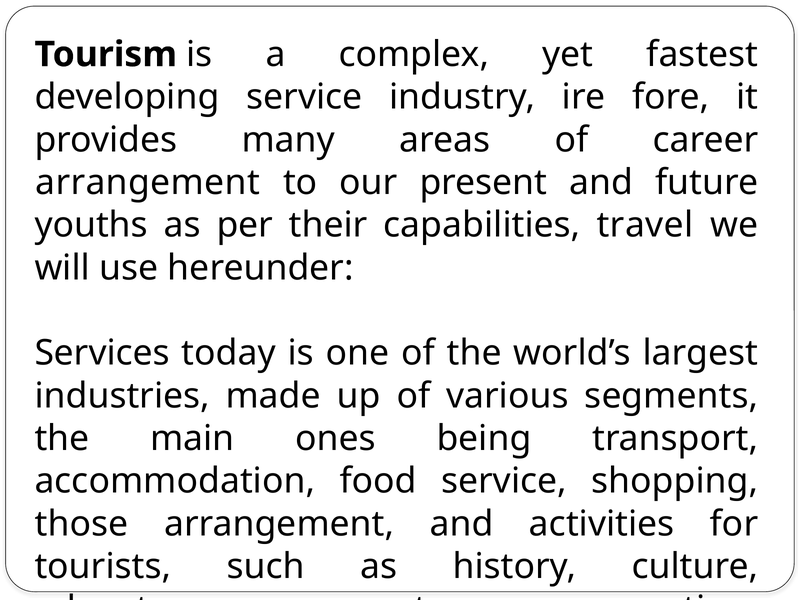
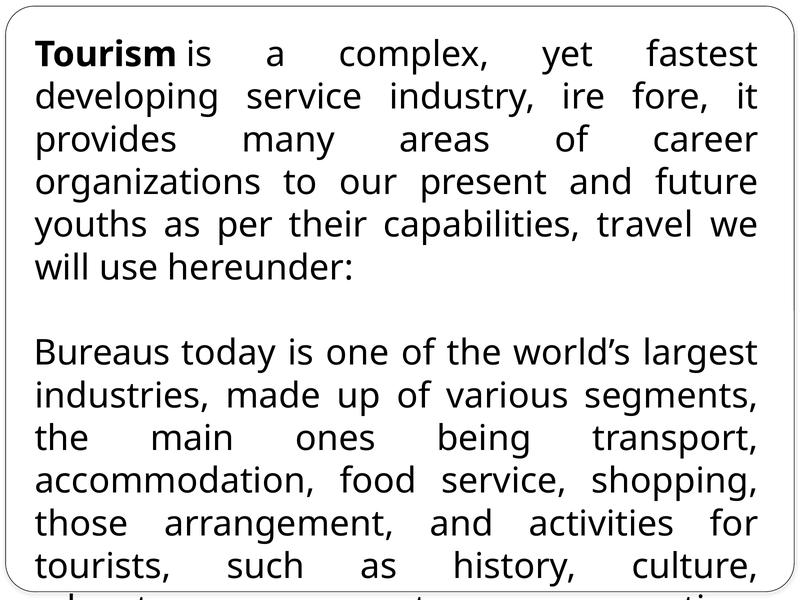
arrangement at (148, 182): arrangement -> organizations
Services at (102, 353): Services -> Bureaus
